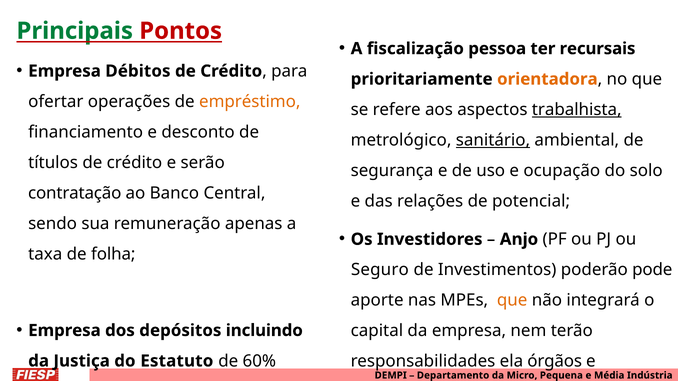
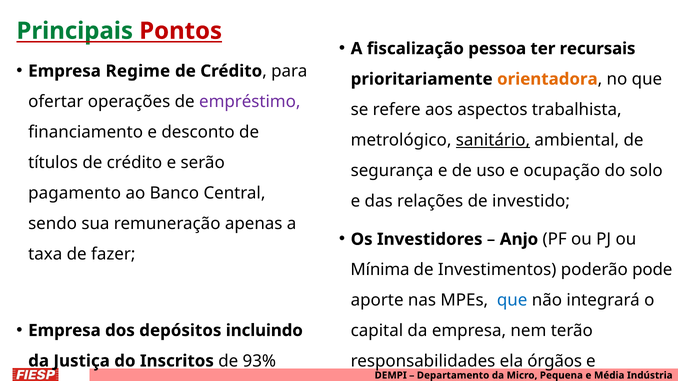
Débitos: Débitos -> Regime
empréstimo colour: orange -> purple
trabalhista underline: present -> none
contratação: contratação -> pagamento
potencial: potencial -> investido
folha: folha -> fazer
Seguro: Seguro -> Mínima
que at (512, 301) colour: orange -> blue
Estatuto: Estatuto -> Inscritos
60%: 60% -> 93%
